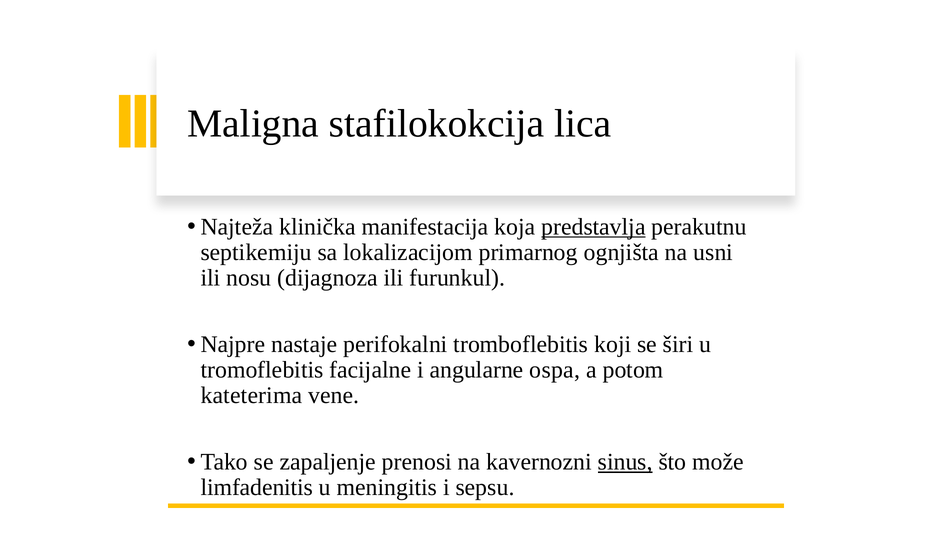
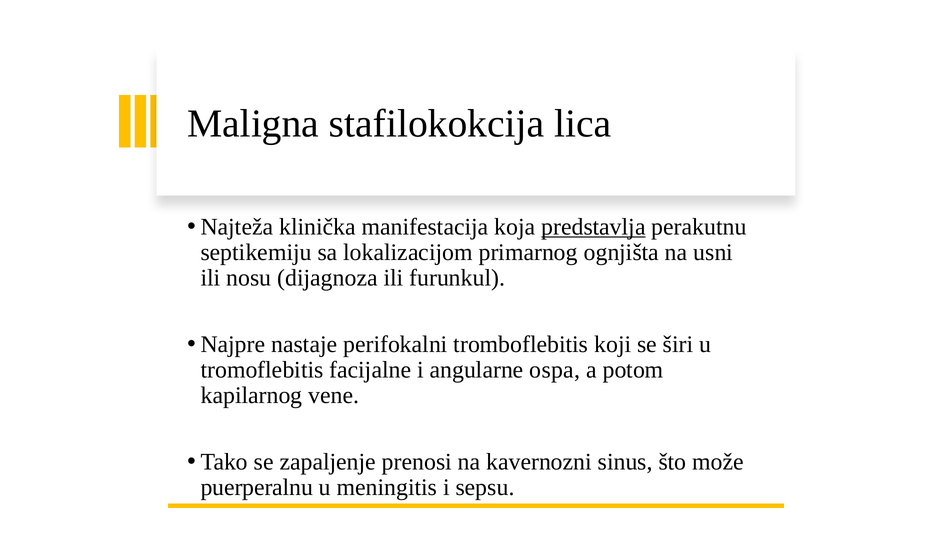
kateterima: kateterima -> kapilarnog
sinus underline: present -> none
limfadenitis: limfadenitis -> puerperalnu
